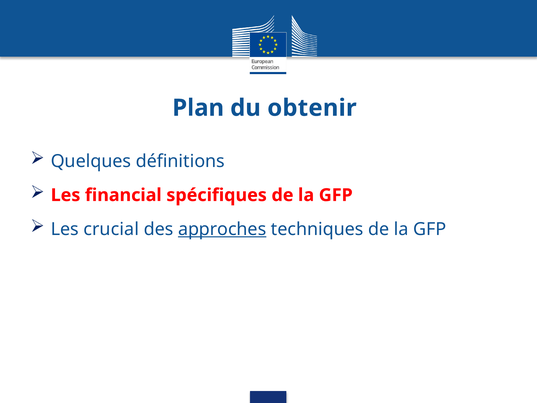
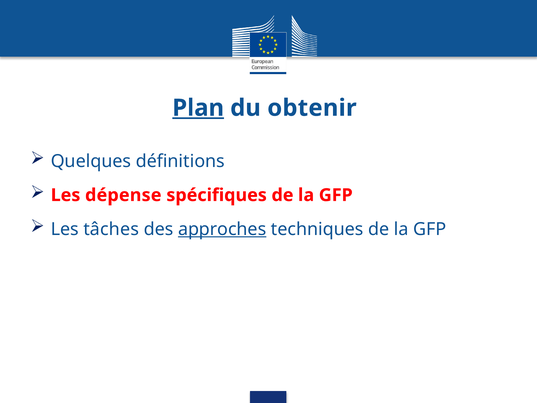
Plan underline: none -> present
financial: financial -> dépense
crucial: crucial -> tâches
